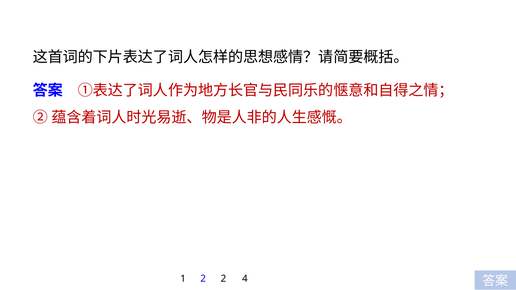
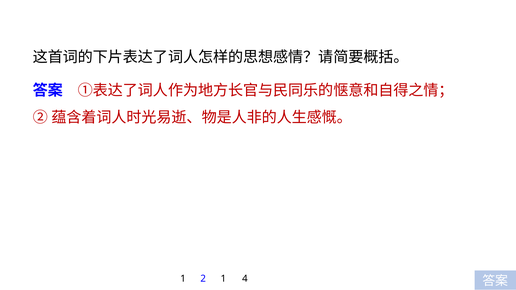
2 2: 2 -> 1
